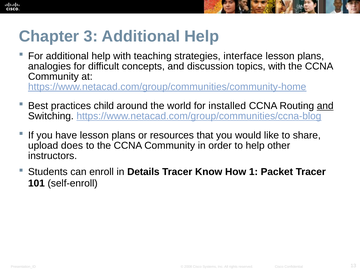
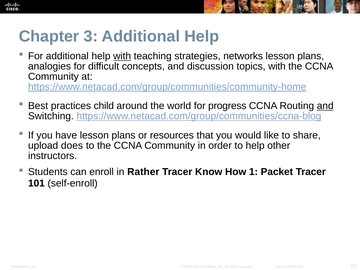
with at (122, 56) underline: none -> present
interface: interface -> networks
installed: installed -> progress
Details: Details -> Rather
